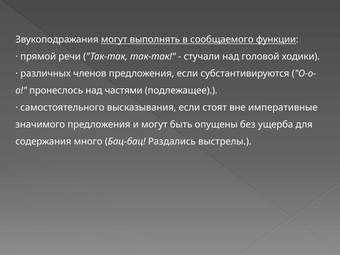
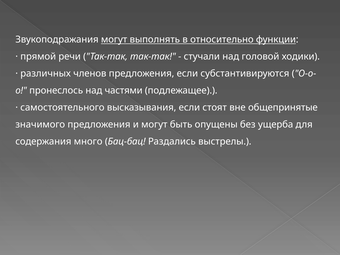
сообщаемого: сообщаемого -> относительно
императивные: императивные -> общепринятые
